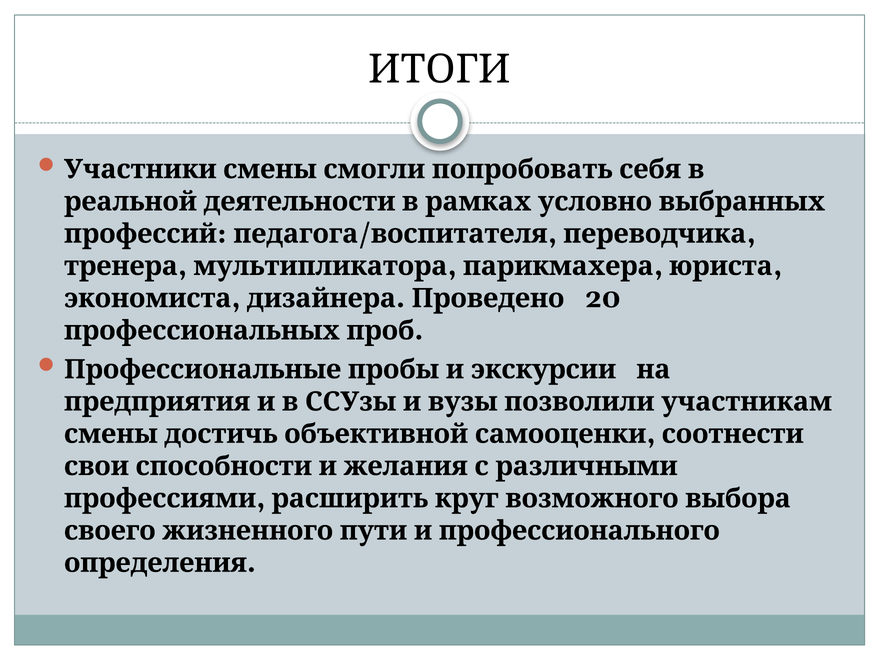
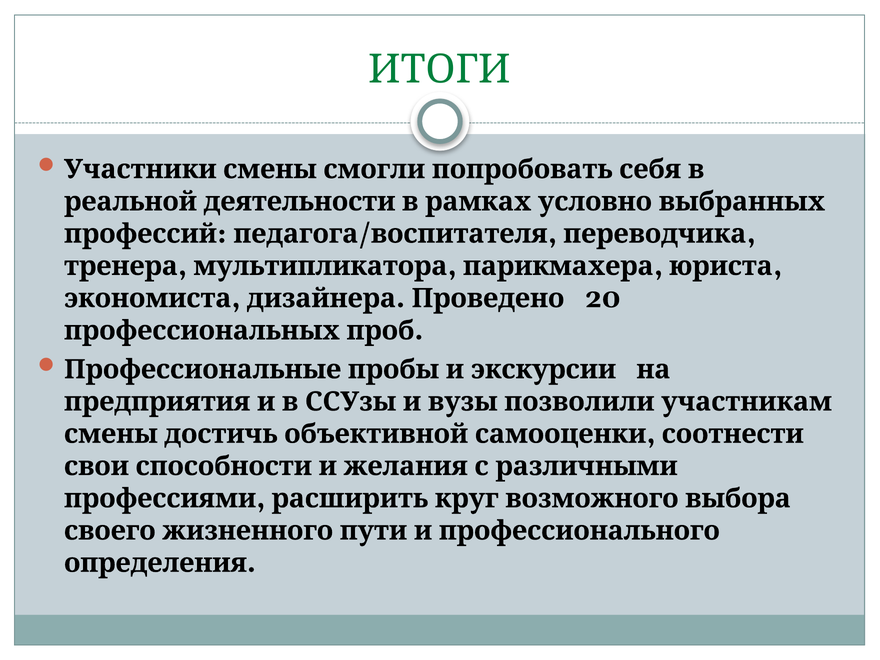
ИТОГИ colour: black -> green
